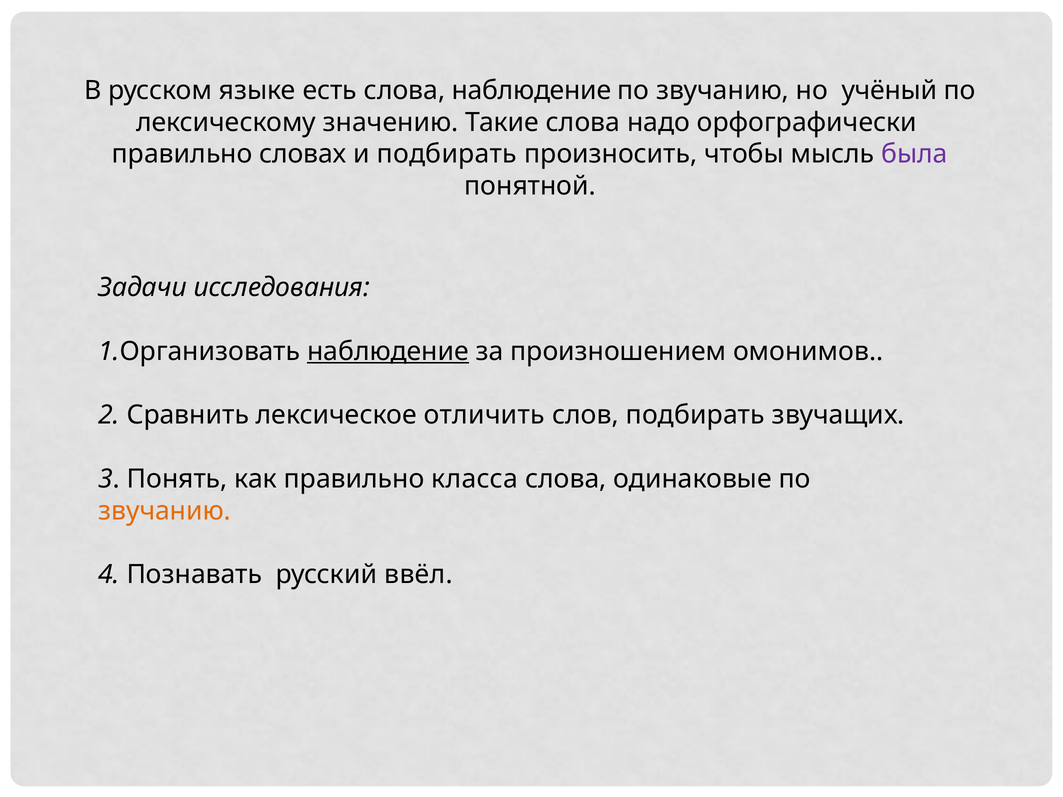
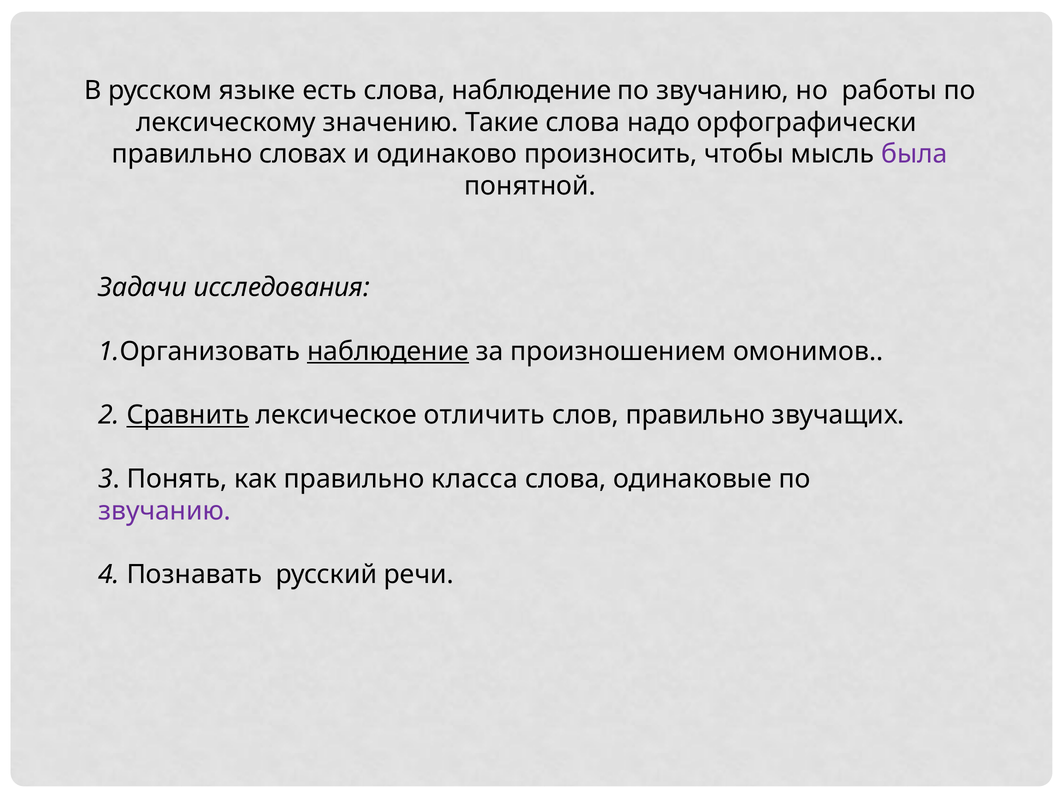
учёный: учёный -> работы
и подбирать: подбирать -> одинаково
Сравнить underline: none -> present
слов подбирать: подбирать -> правильно
звучанию at (165, 511) colour: orange -> purple
ввёл: ввёл -> речи
